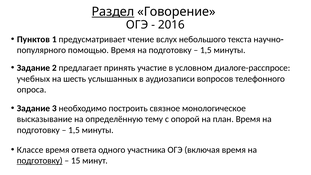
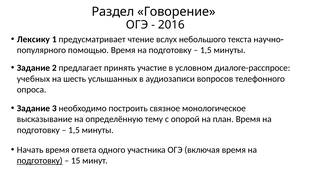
Раздел underline: present -> none
Пунктов: Пунктов -> Лексику
Классе: Классе -> Начать
